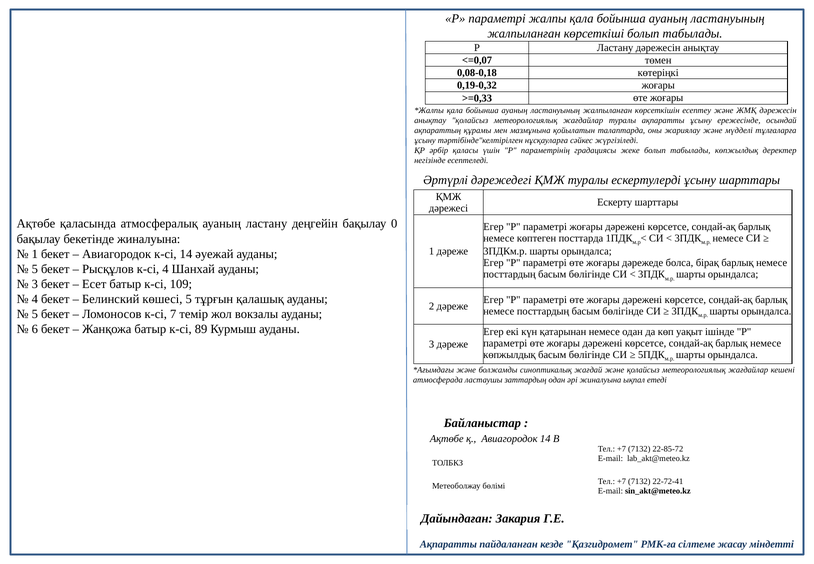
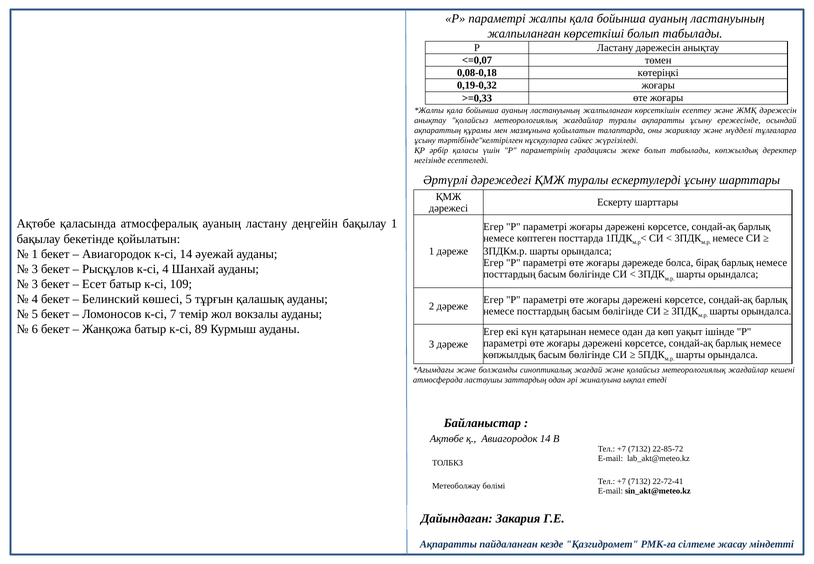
бақылау 0: 0 -> 1
бекетінде жиналуына: жиналуына -> қойылатын
5 at (35, 269): 5 -> 3
